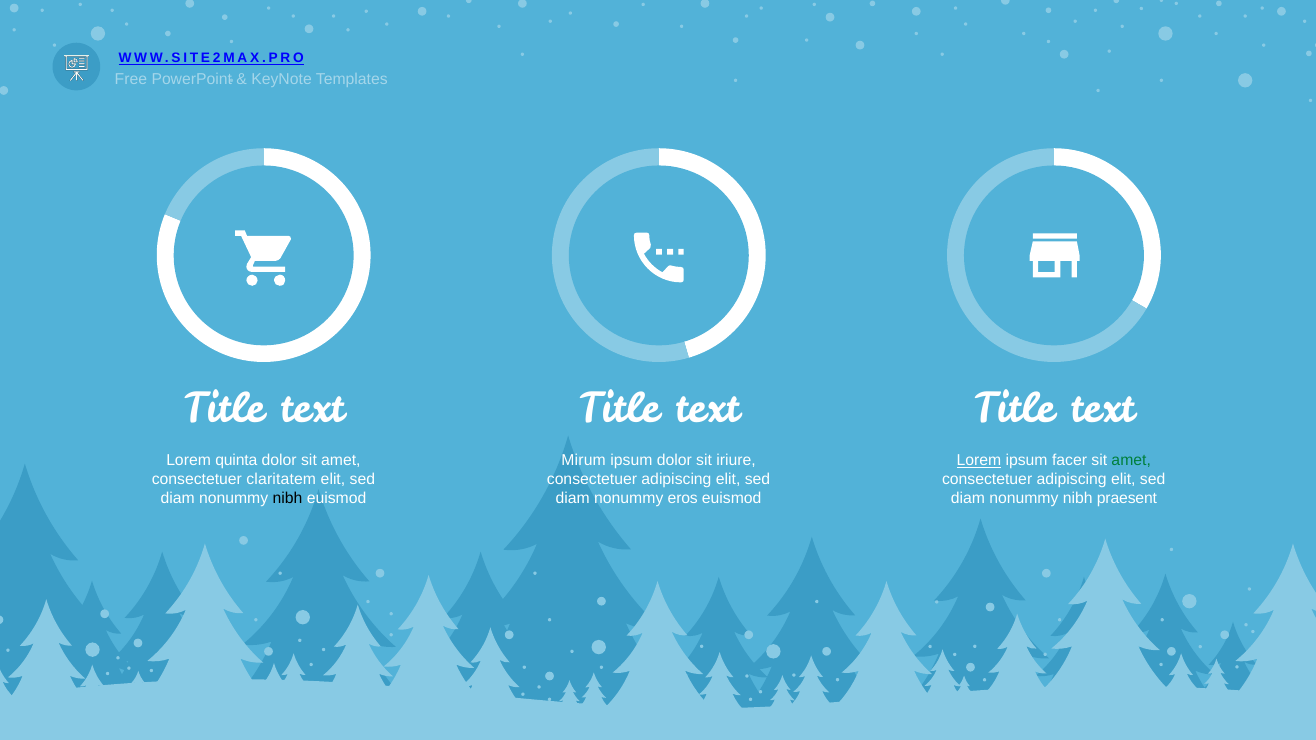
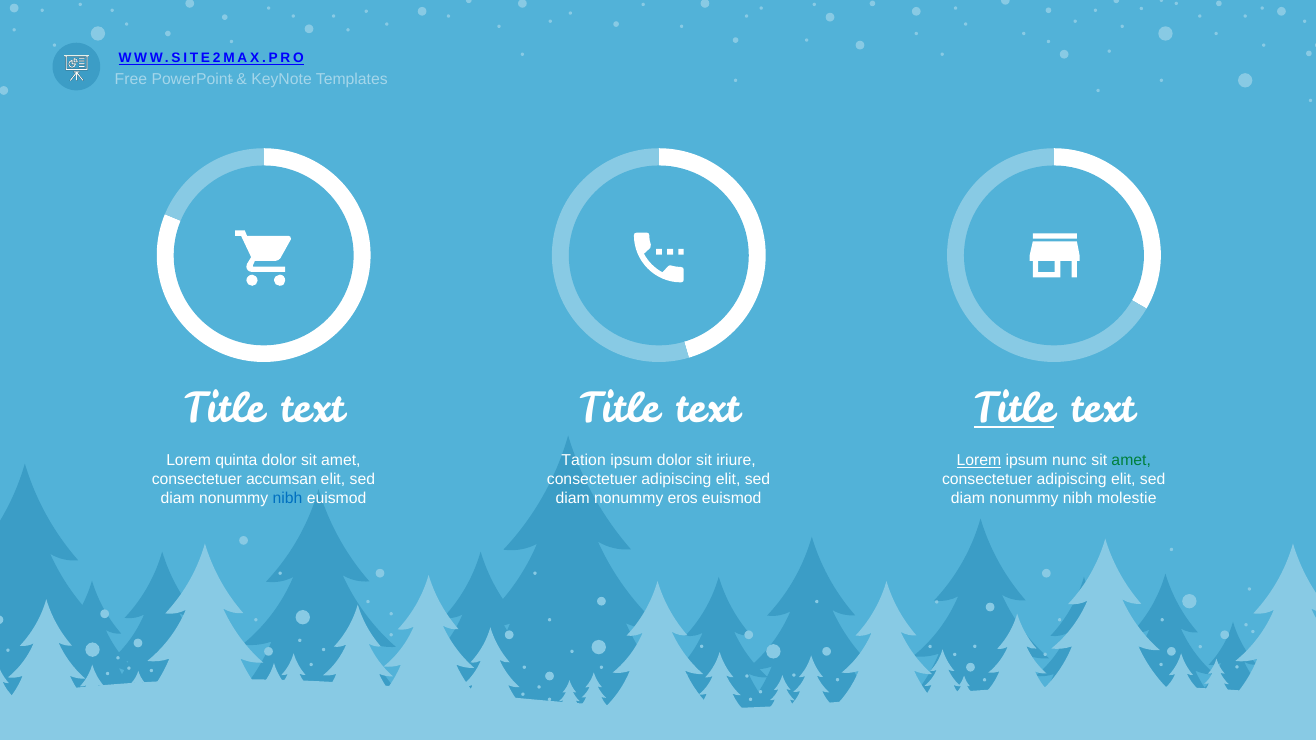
Title at (1014, 410) underline: none -> present
Mirum: Mirum -> Tation
facer: facer -> nunc
claritatem: claritatem -> accumsan
nibh at (288, 498) colour: black -> blue
praesent: praesent -> molestie
